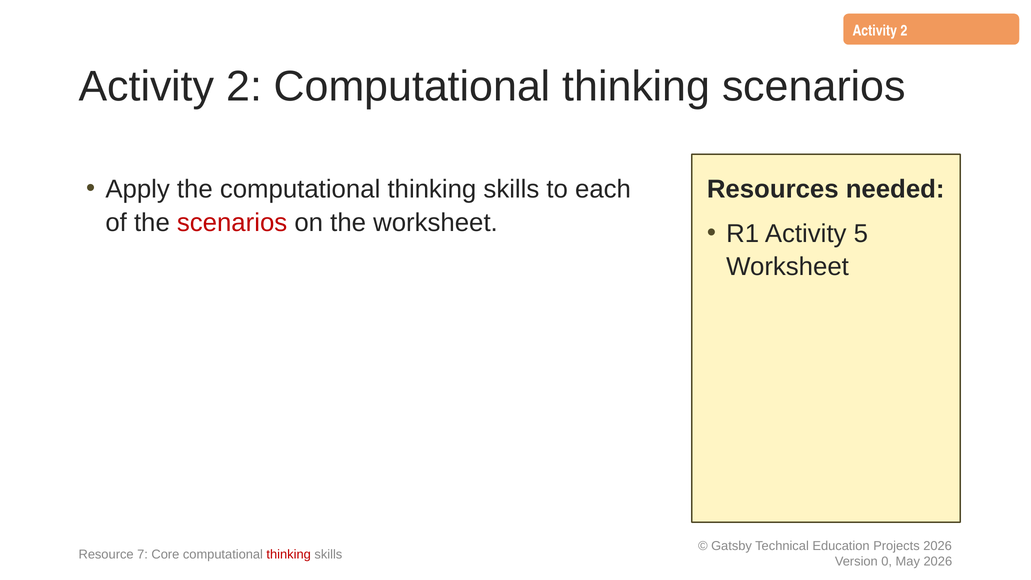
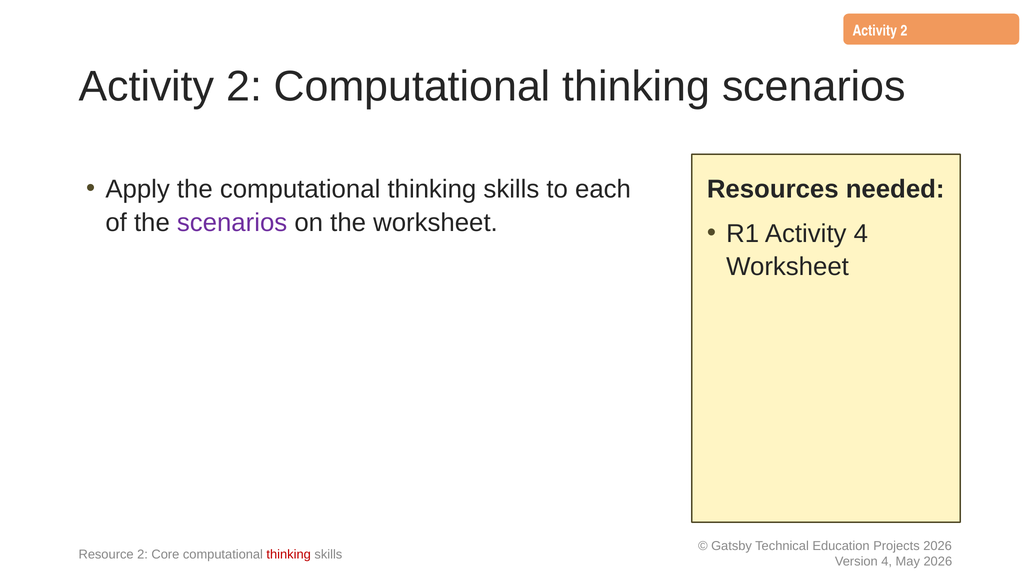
scenarios at (232, 223) colour: red -> purple
Activity 5: 5 -> 4
Resource 7: 7 -> 2
0 at (887, 562): 0 -> 4
